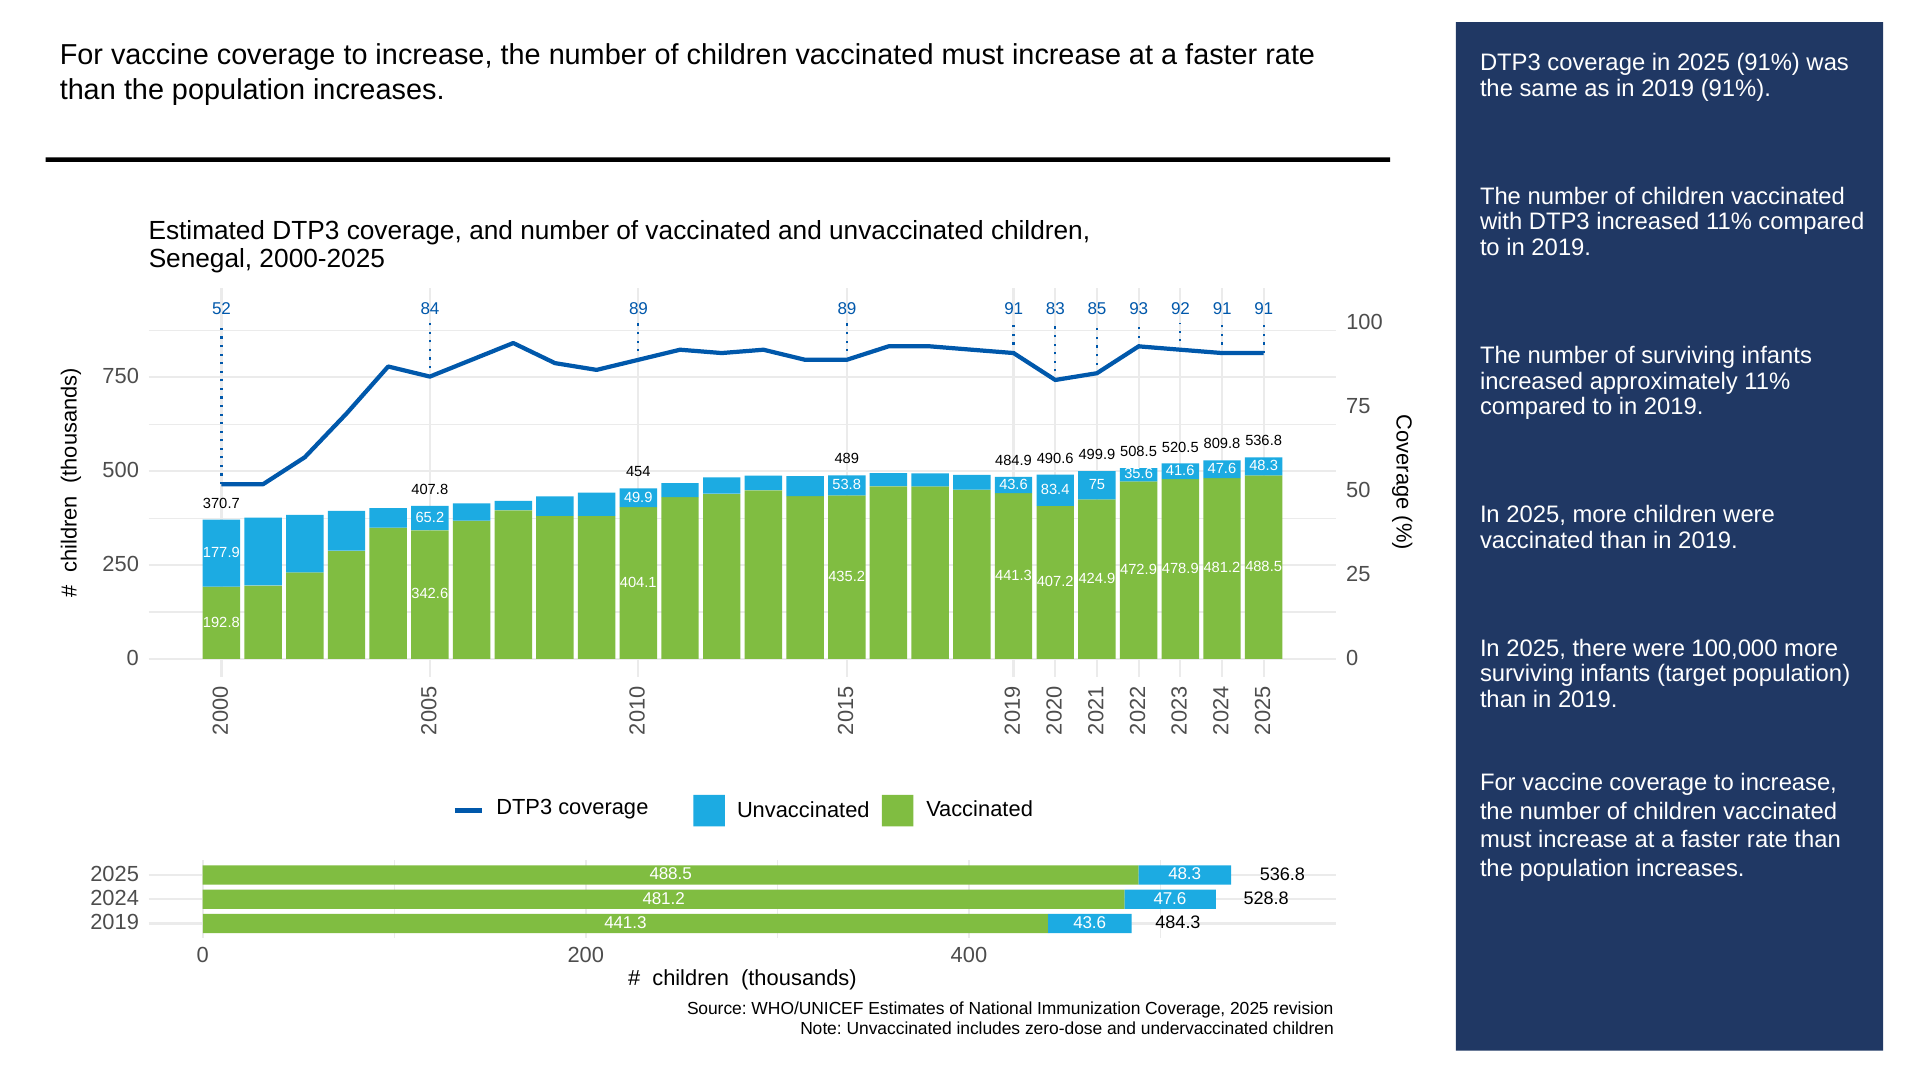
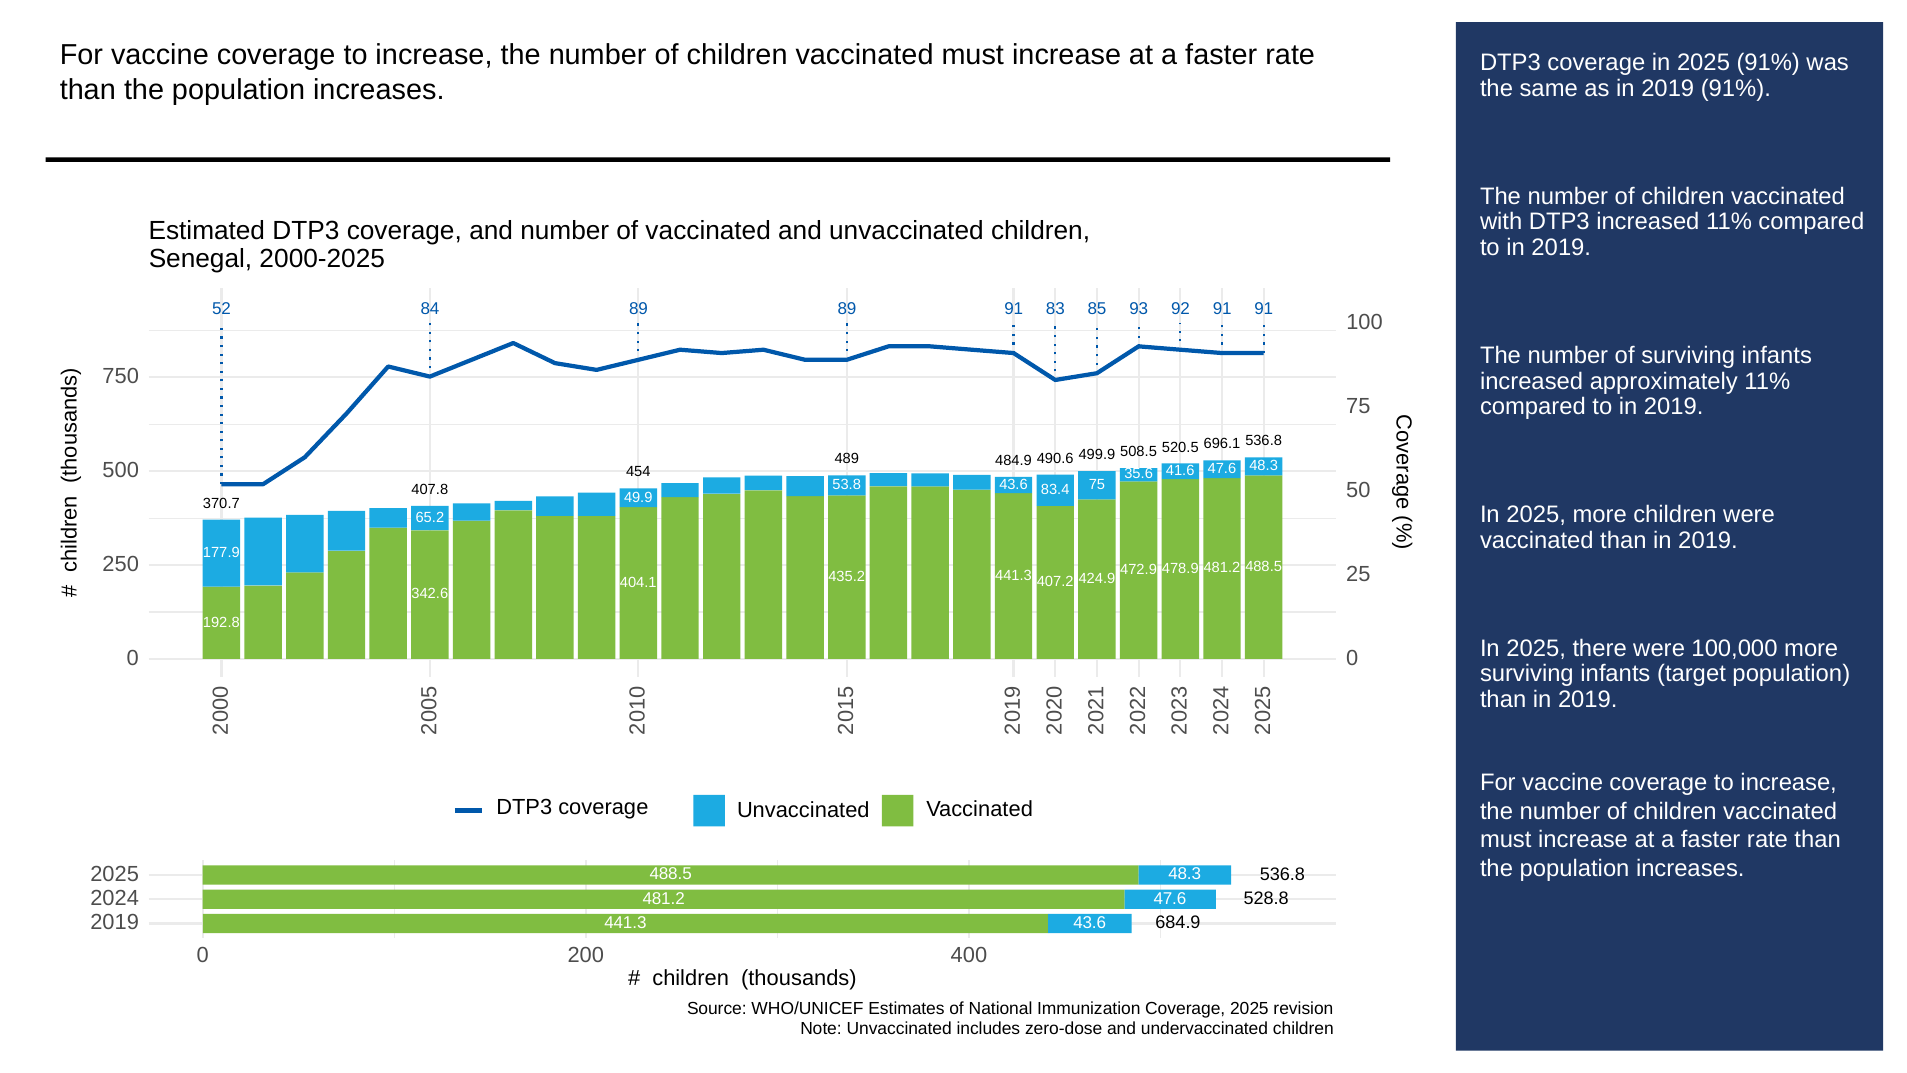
809.8: 809.8 -> 696.1
484.3: 484.3 -> 684.9
